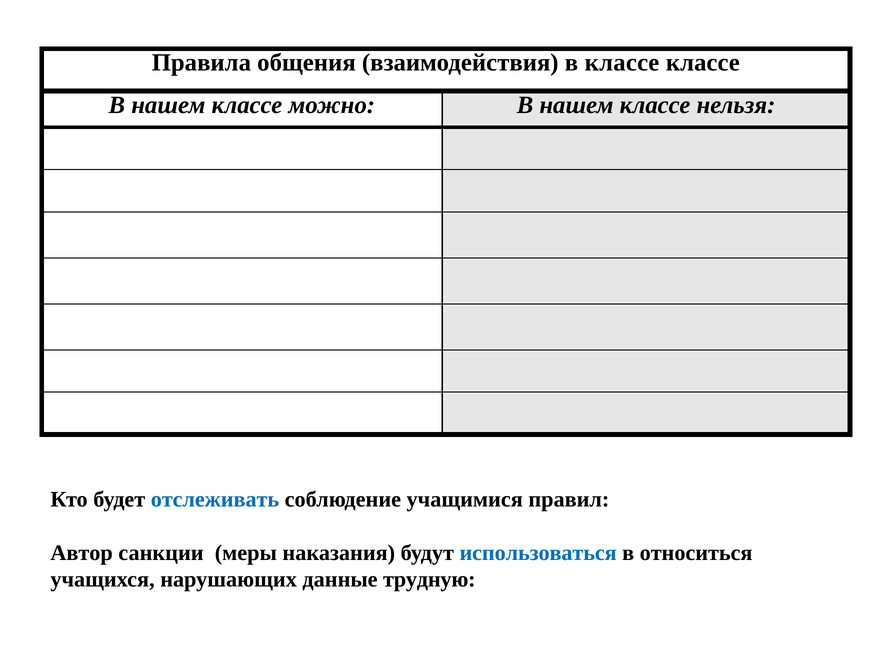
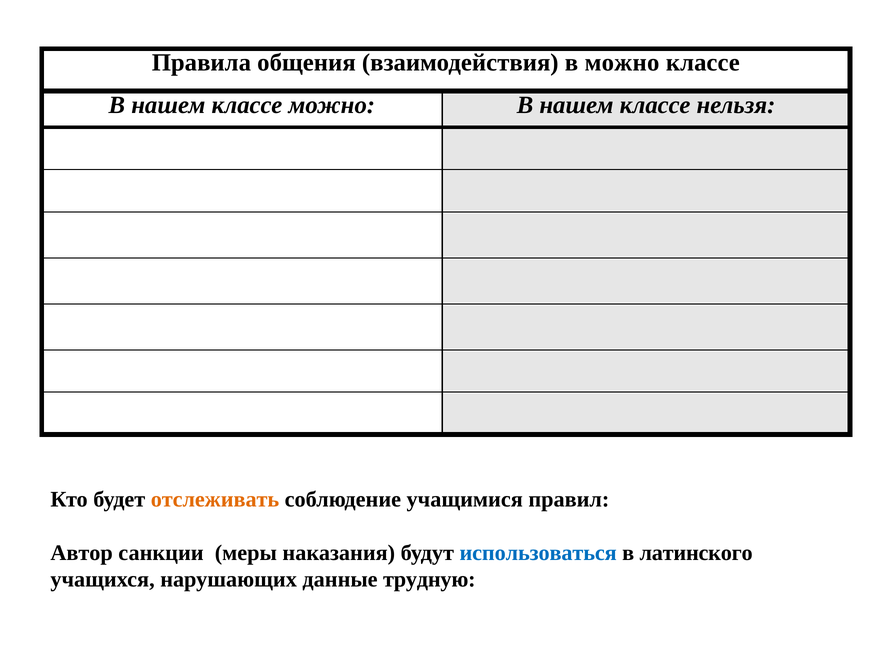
в классе: классе -> можно
отслеживать colour: blue -> orange
относиться: относиться -> латинского
